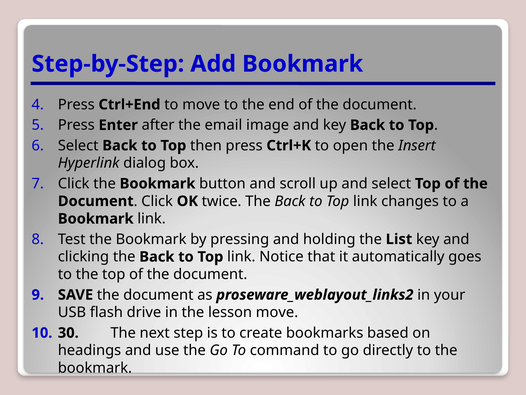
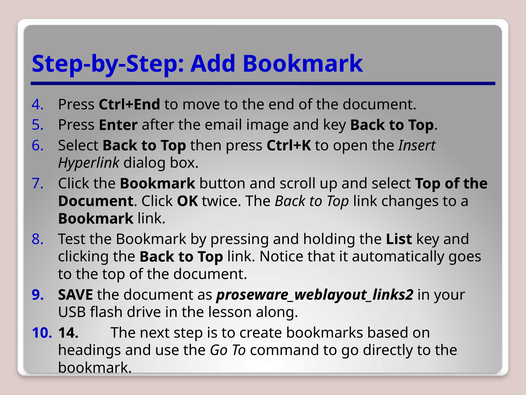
lesson move: move -> along
30: 30 -> 14
